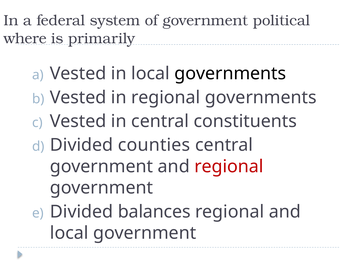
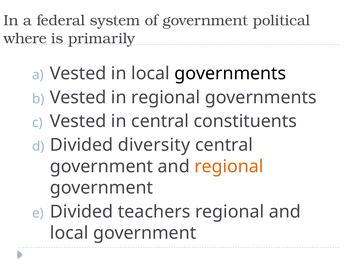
counties: counties -> diversity
regional at (229, 167) colour: red -> orange
balances: balances -> teachers
